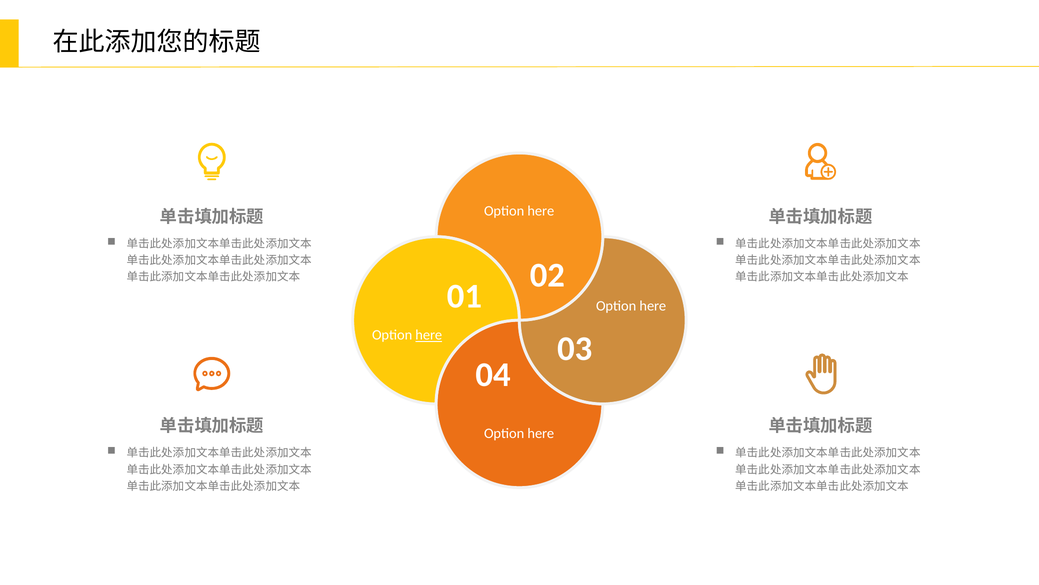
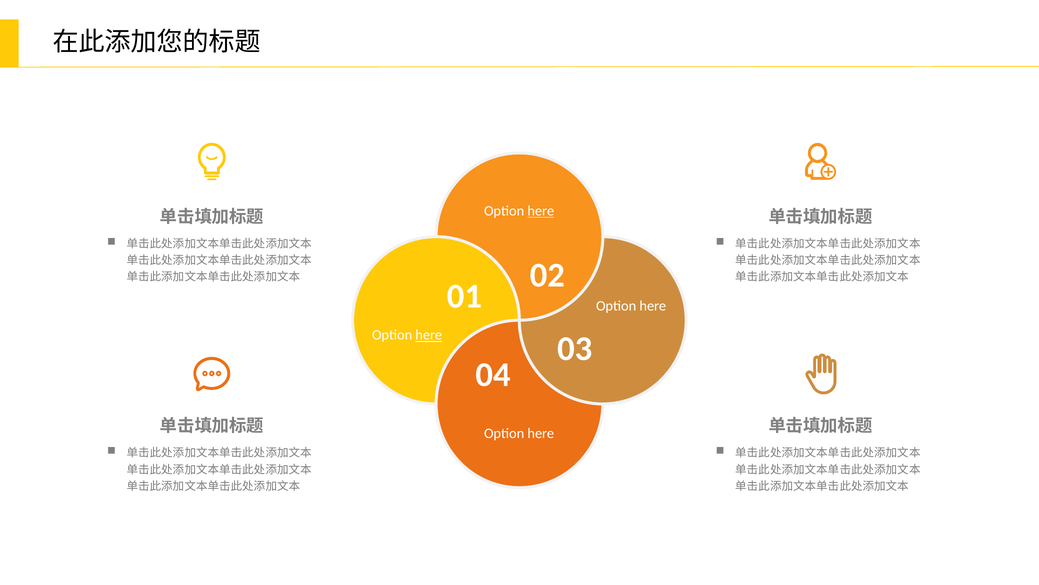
here at (541, 211) underline: none -> present
